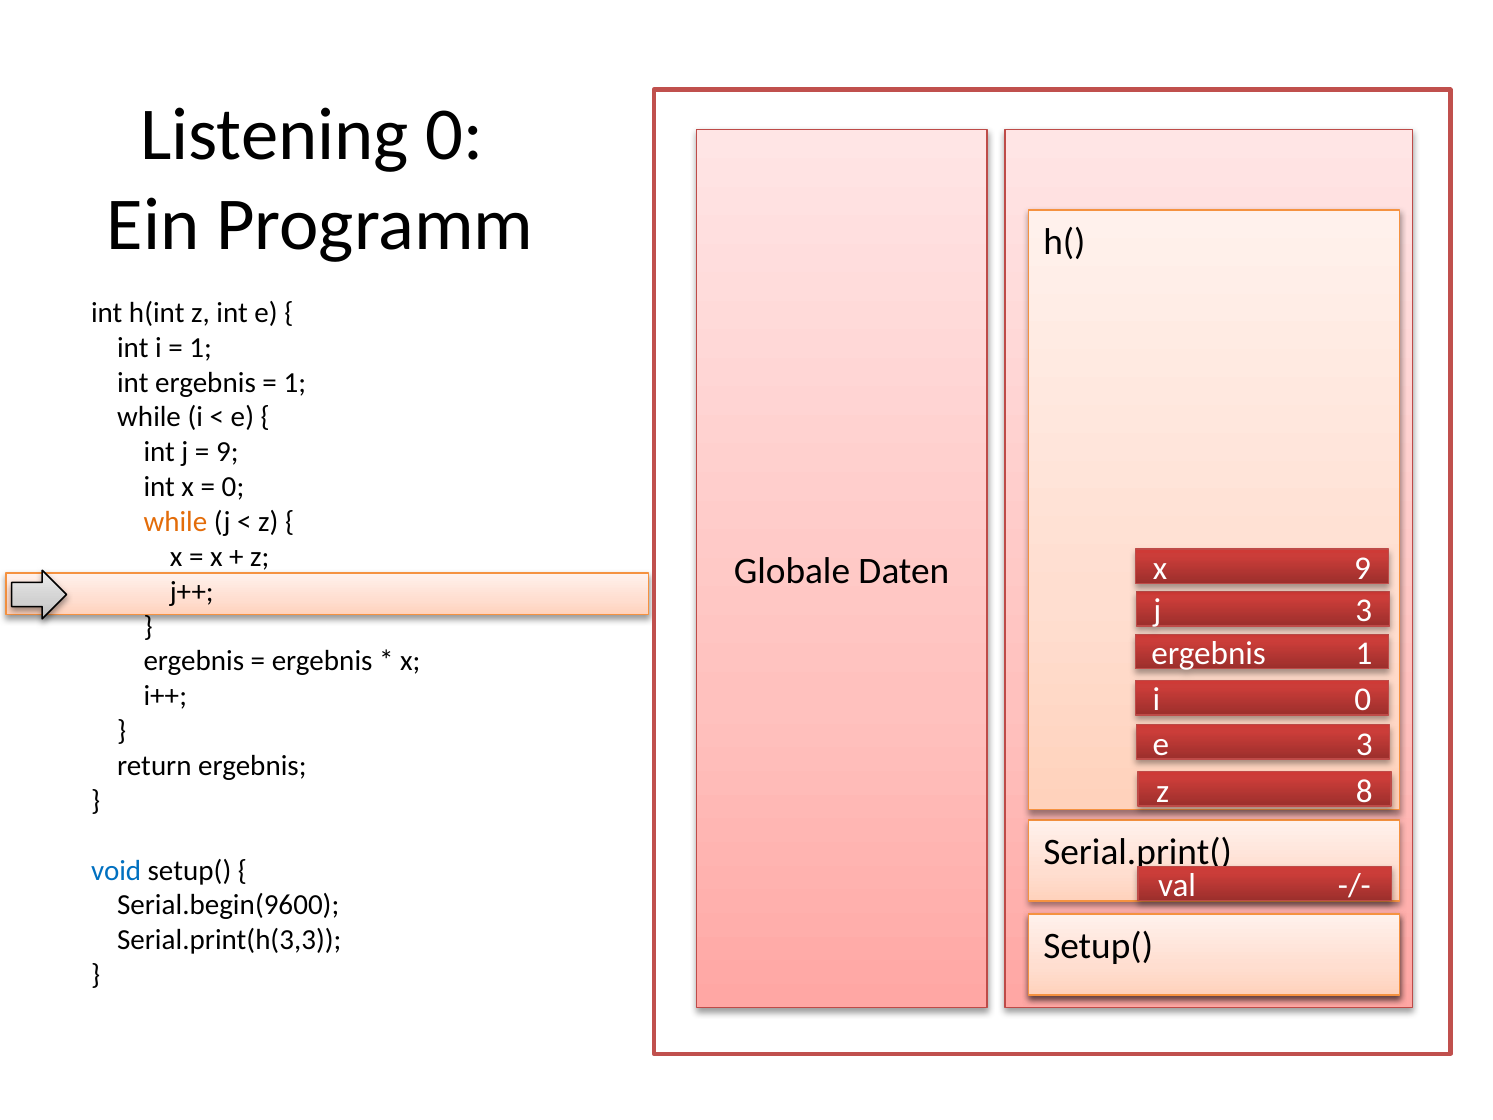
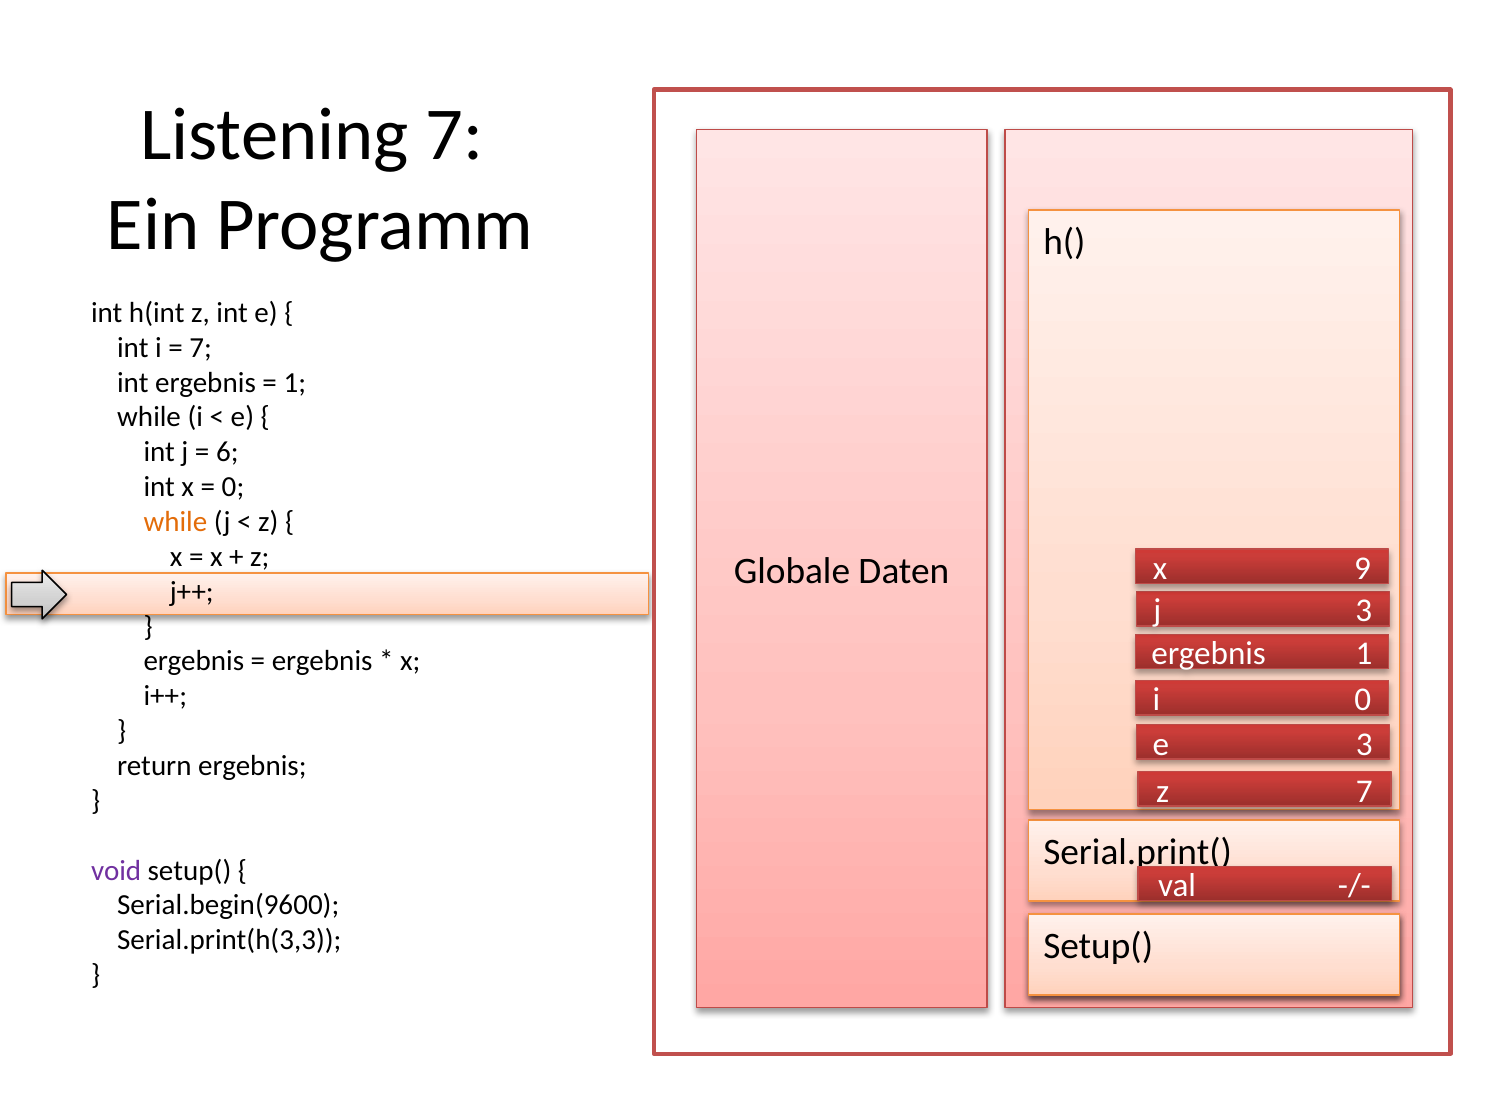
Listening 0: 0 -> 7
1 at (201, 348): 1 -> 7
9 at (227, 452): 9 -> 6
z 8: 8 -> 7
void colour: blue -> purple
